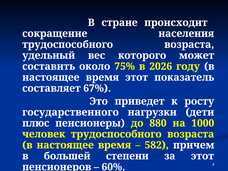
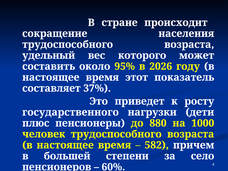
75%: 75% -> 95%
67%: 67% -> 37%
за этот: этот -> село
